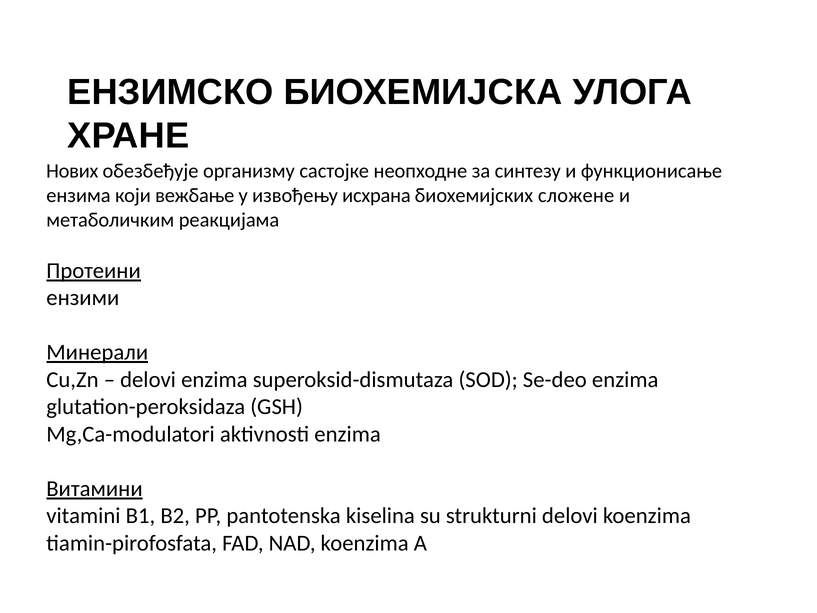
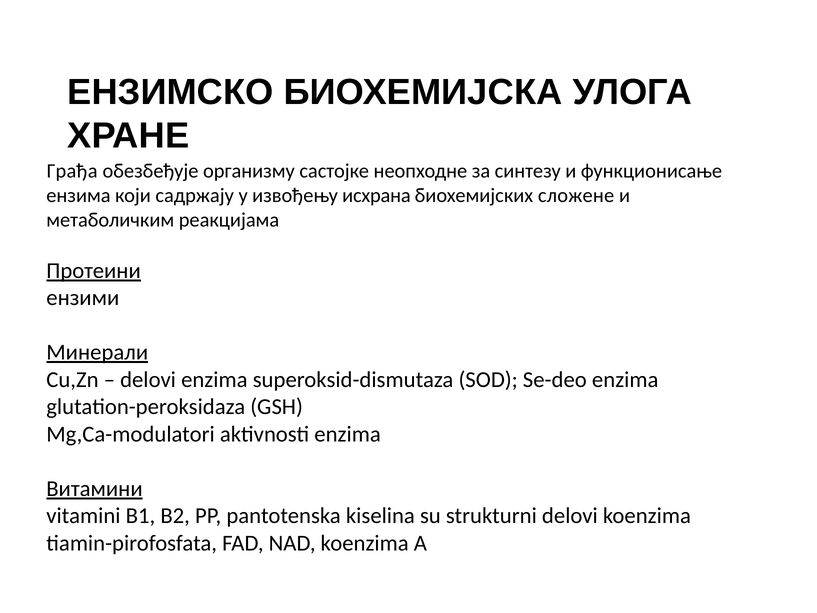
Нових: Нових -> Грађа
вежбање: вежбање -> садржају
